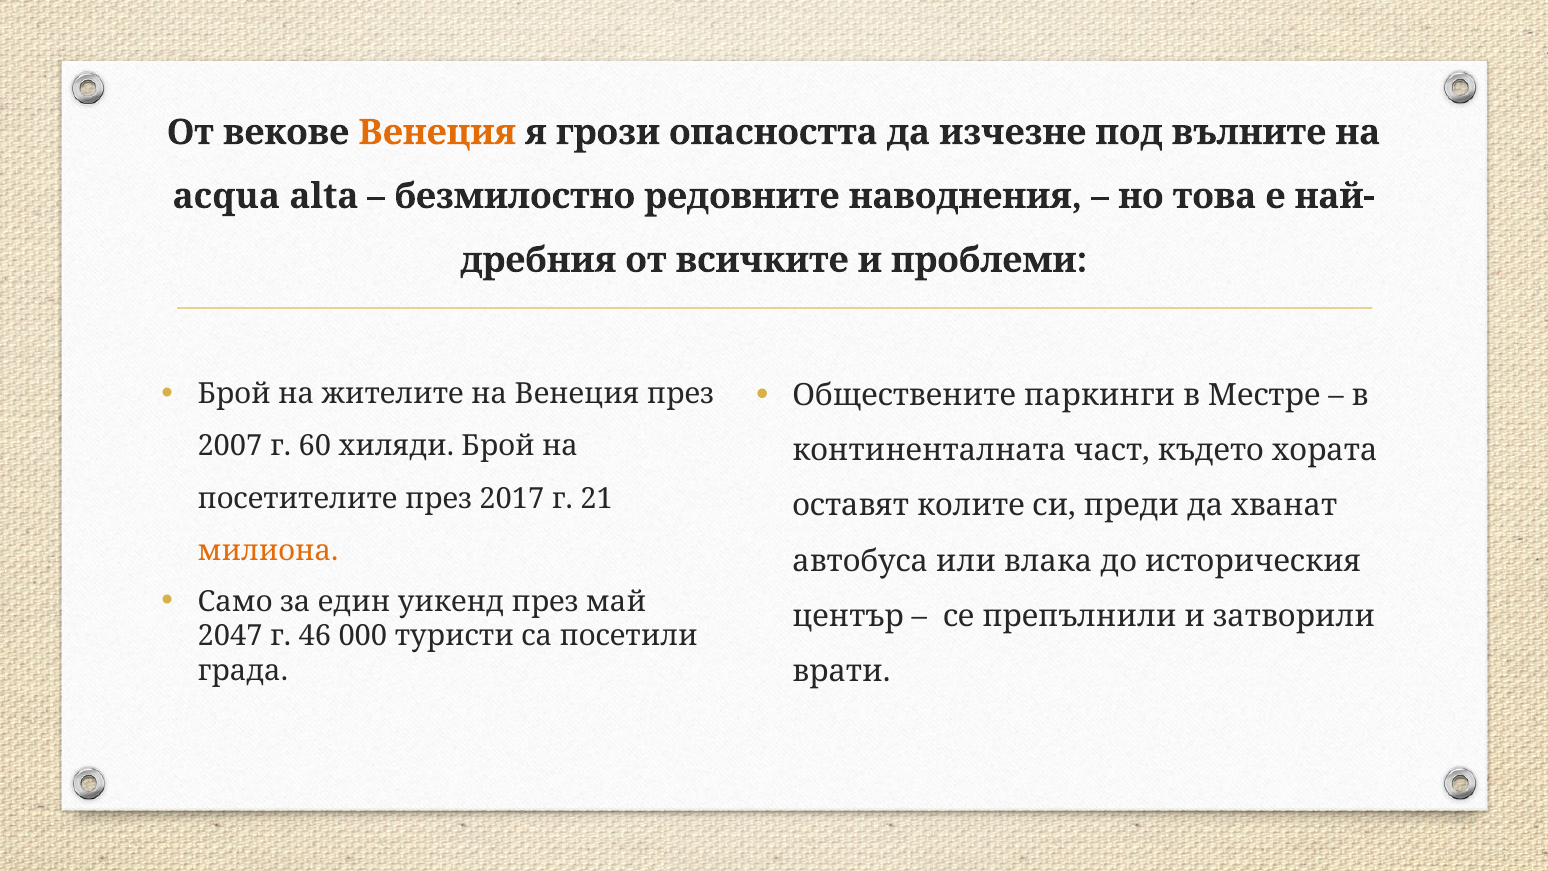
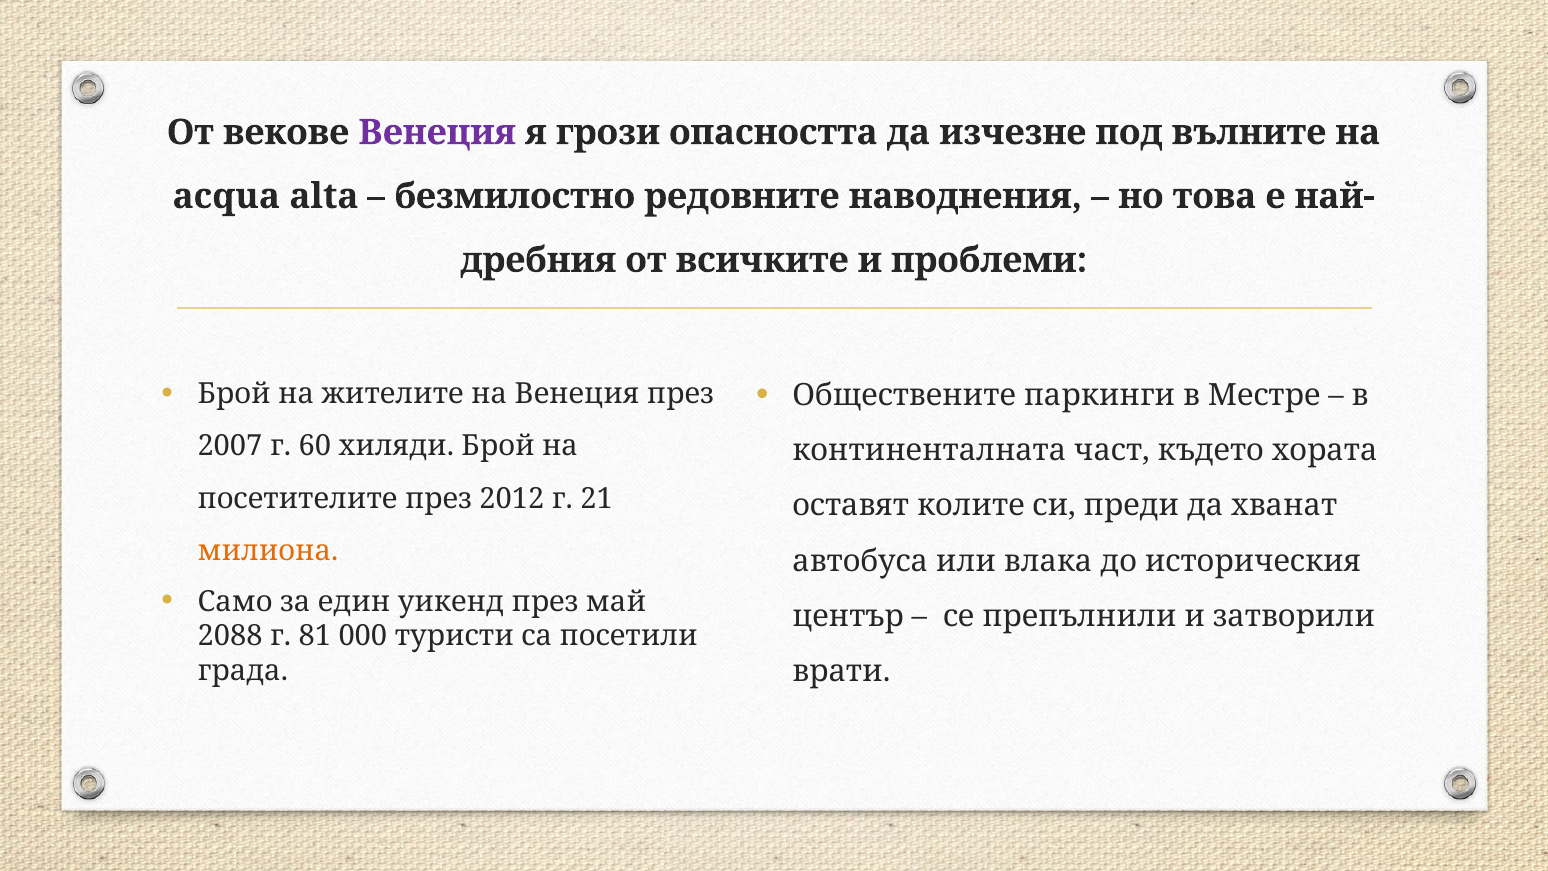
Венеция at (437, 132) colour: orange -> purple
2017: 2017 -> 2012
2047: 2047 -> 2088
46: 46 -> 81
